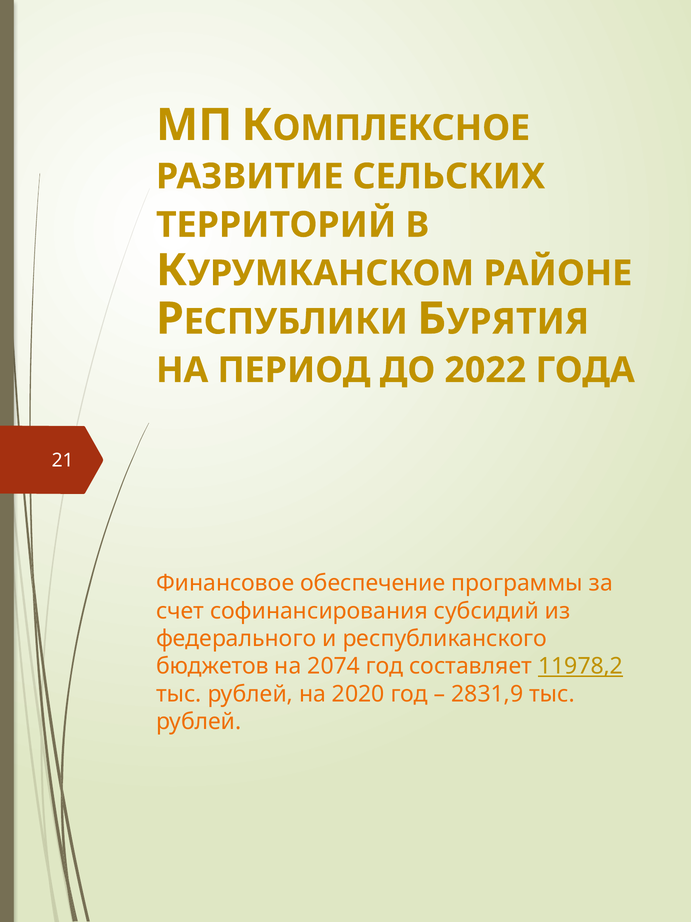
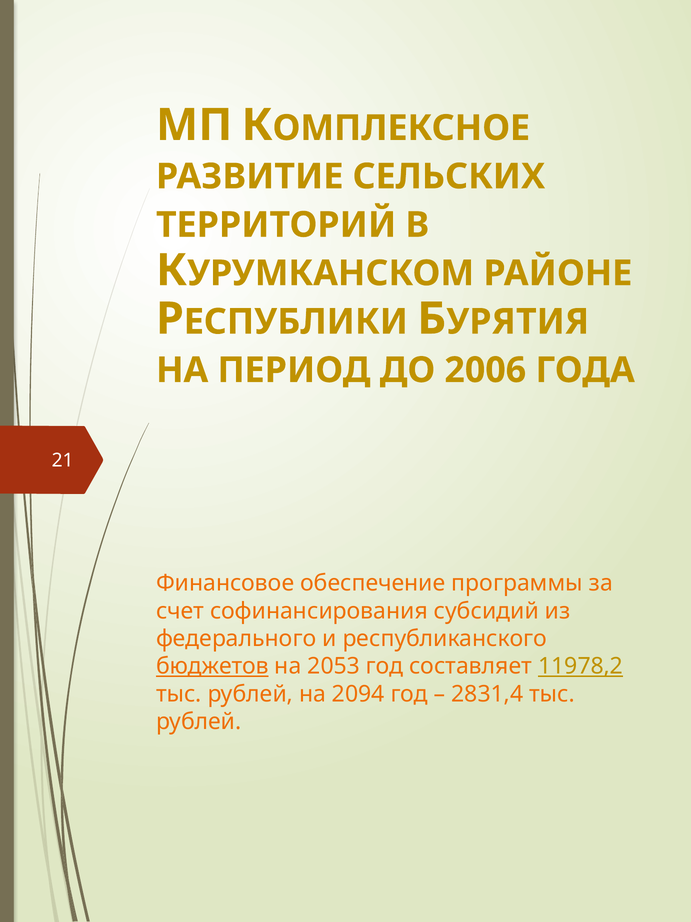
2022: 2022 -> 2006
бюджетов underline: none -> present
2074: 2074 -> 2053
2020: 2020 -> 2094
2831,9: 2831,9 -> 2831,4
